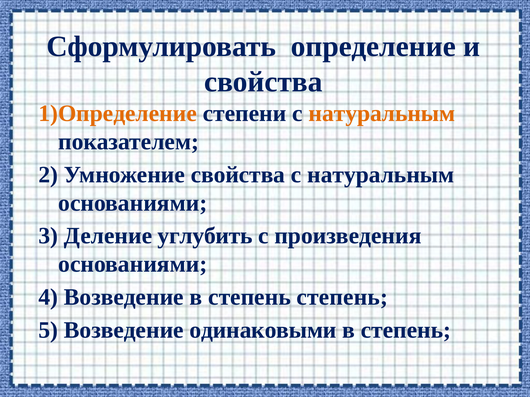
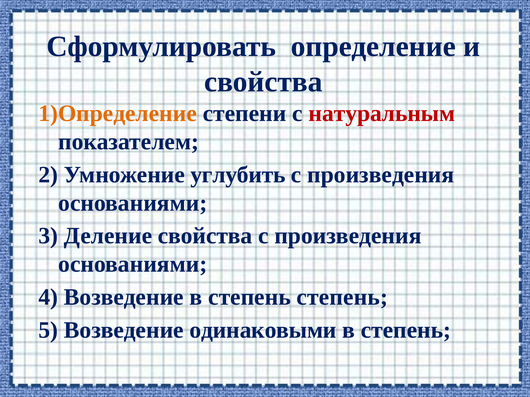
натуральным at (382, 114) colour: orange -> red
Умножение свойства: свойства -> углубить
натуральным at (381, 175): натуральным -> произведения
Деление углубить: углубить -> свойства
